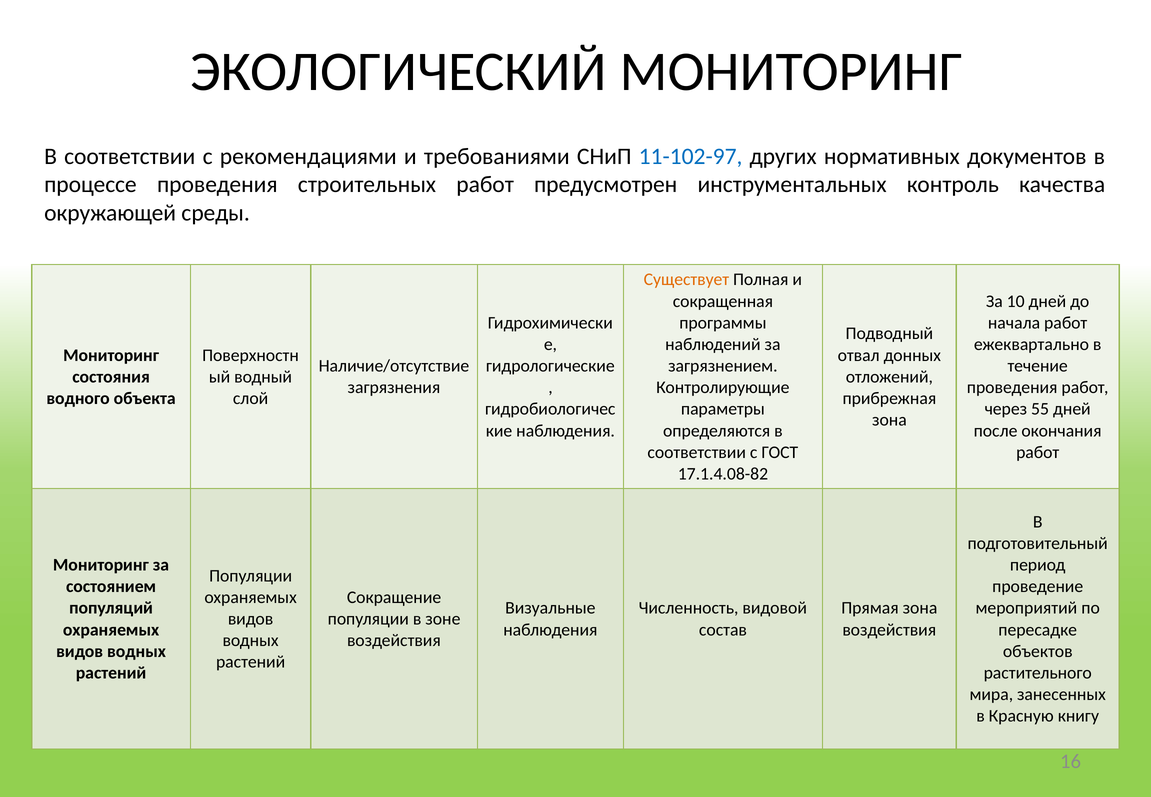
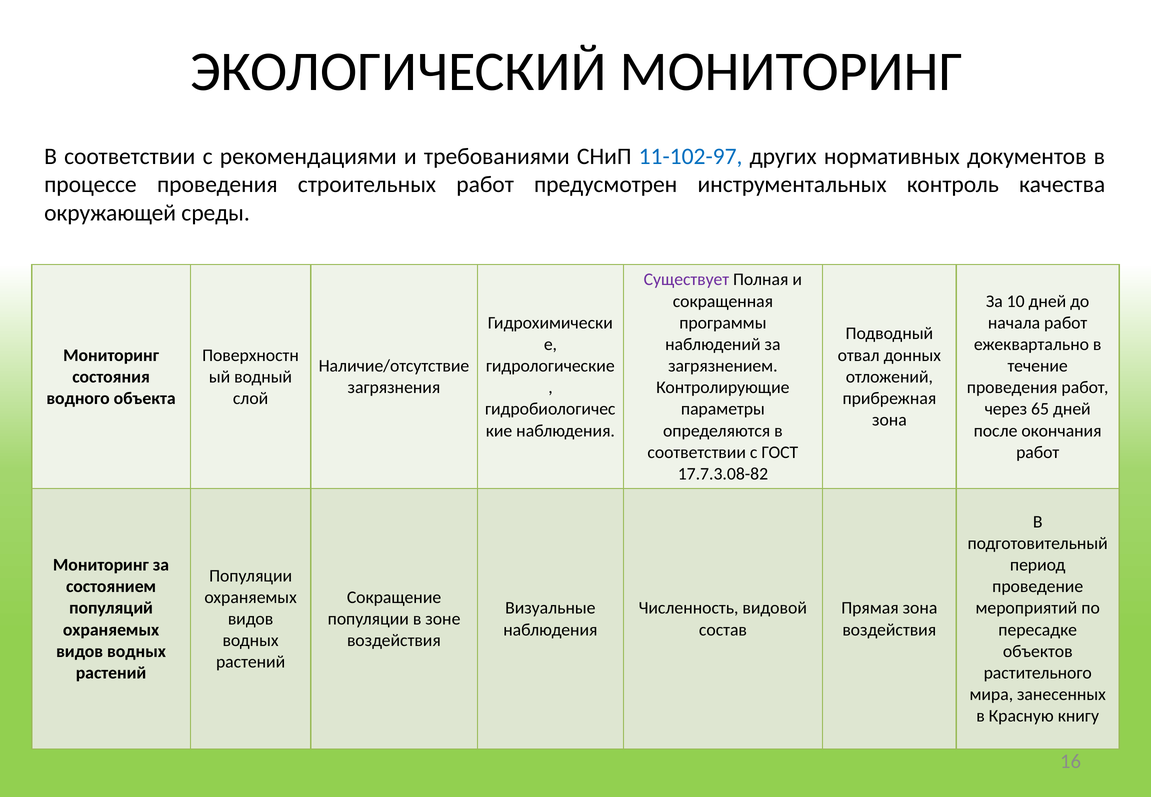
Существует colour: orange -> purple
55: 55 -> 65
17.1.4.08-82: 17.1.4.08-82 -> 17.7.3.08-82
